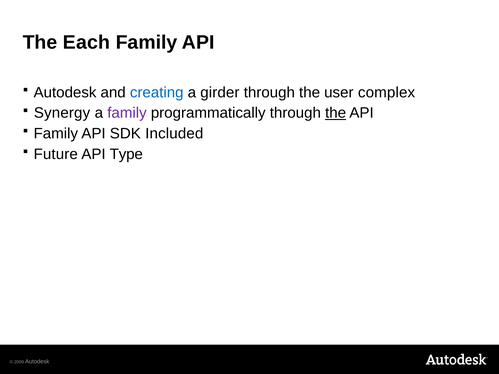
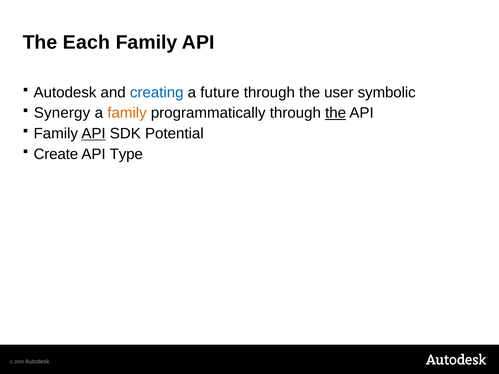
girder: girder -> future
complex: complex -> symbolic
family at (127, 113) colour: purple -> orange
API at (94, 134) underline: none -> present
Included: Included -> Potential
Future: Future -> Create
